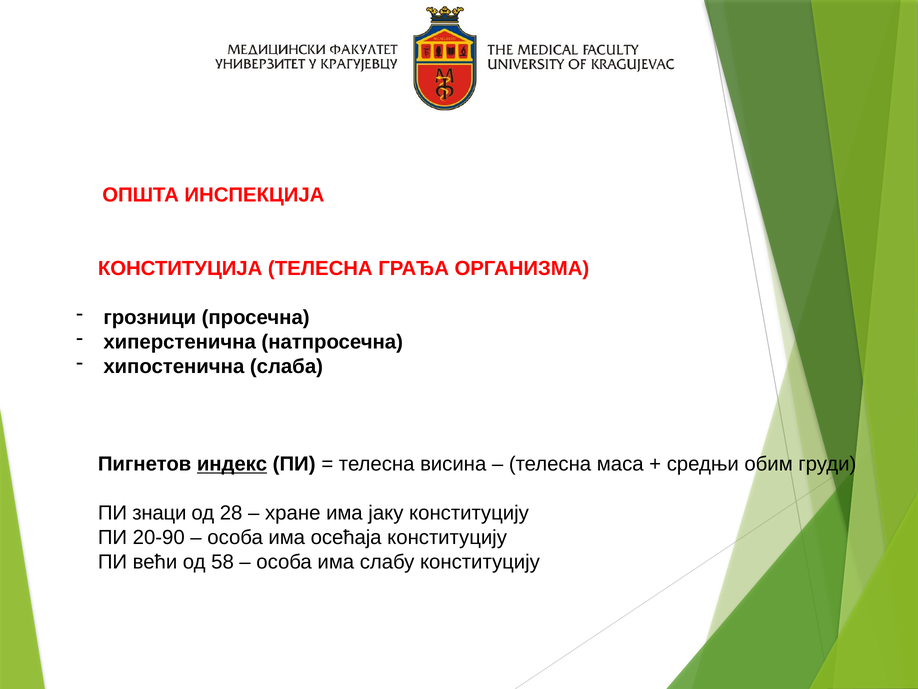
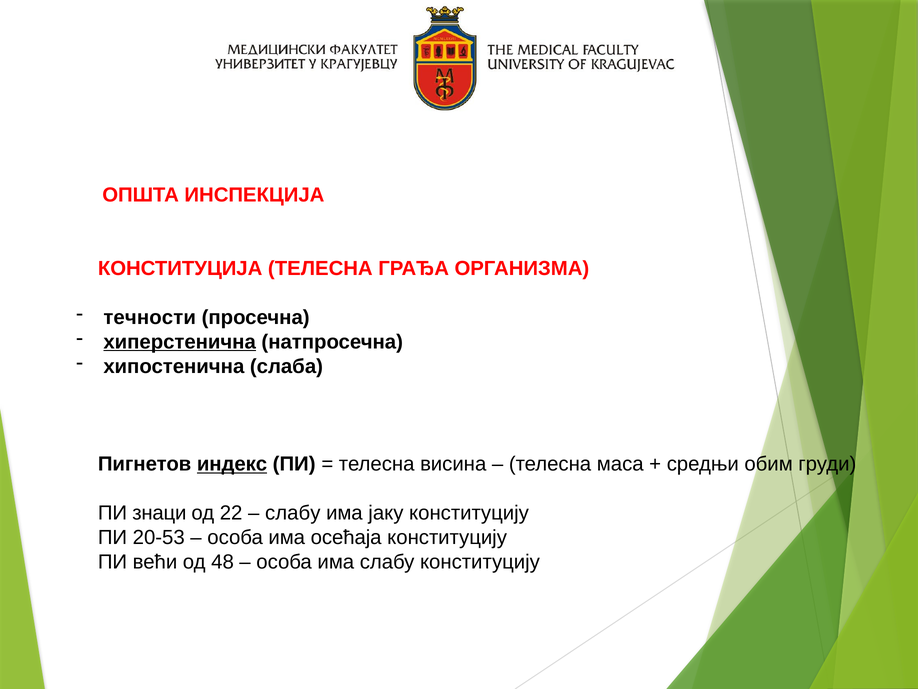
грозници: грозници -> течности
хиперстенична underline: none -> present
28: 28 -> 22
хране at (293, 513): хране -> слабу
20-90: 20-90 -> 20-53
58: 58 -> 48
